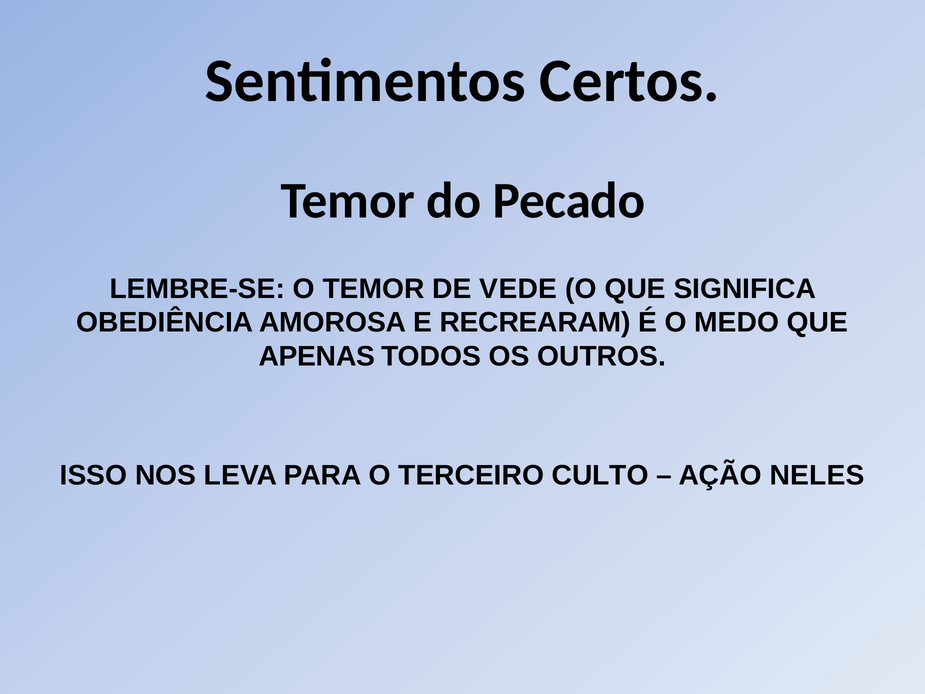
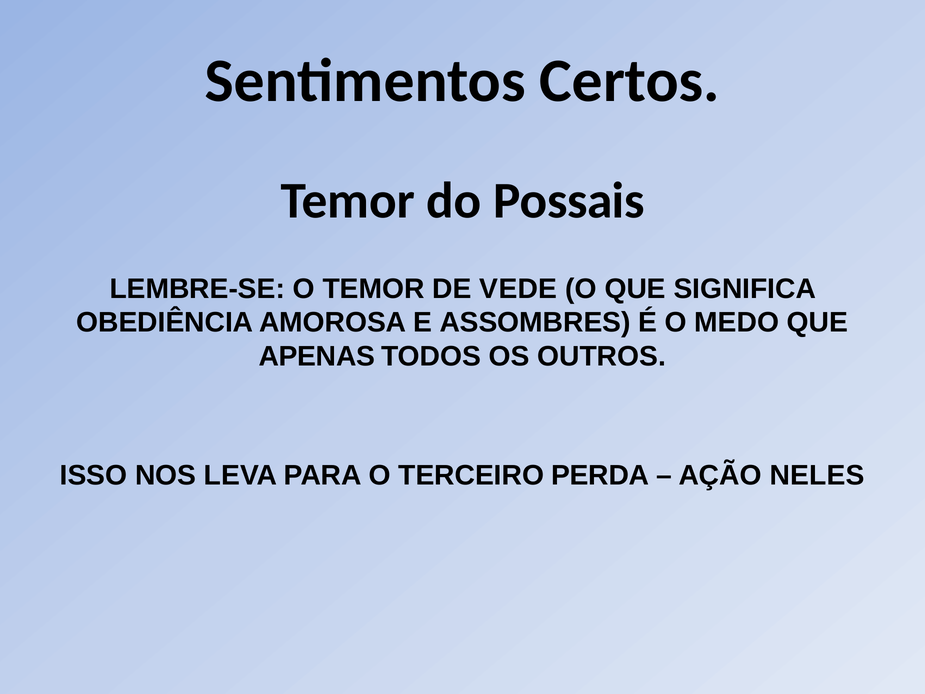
Pecado: Pecado -> Possais
RECREARAM: RECREARAM -> ASSOMBRES
CULTO: CULTO -> PERDA
